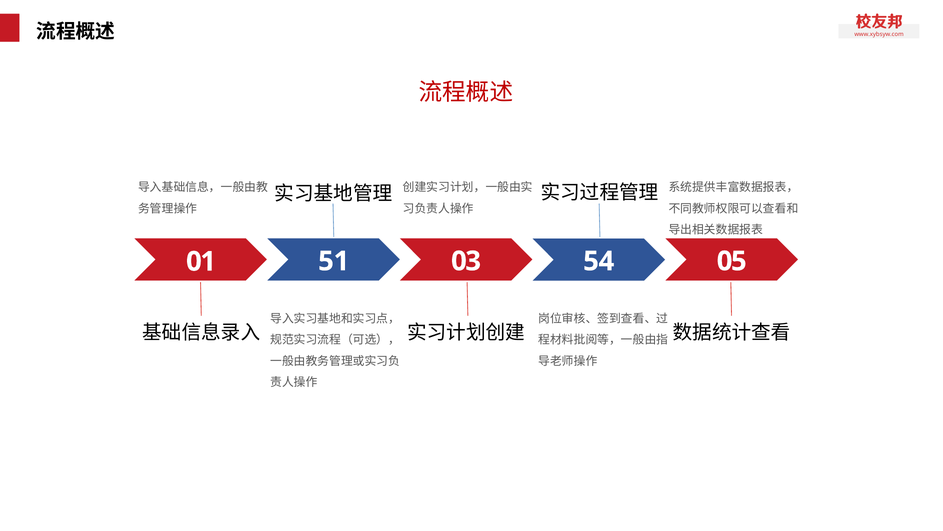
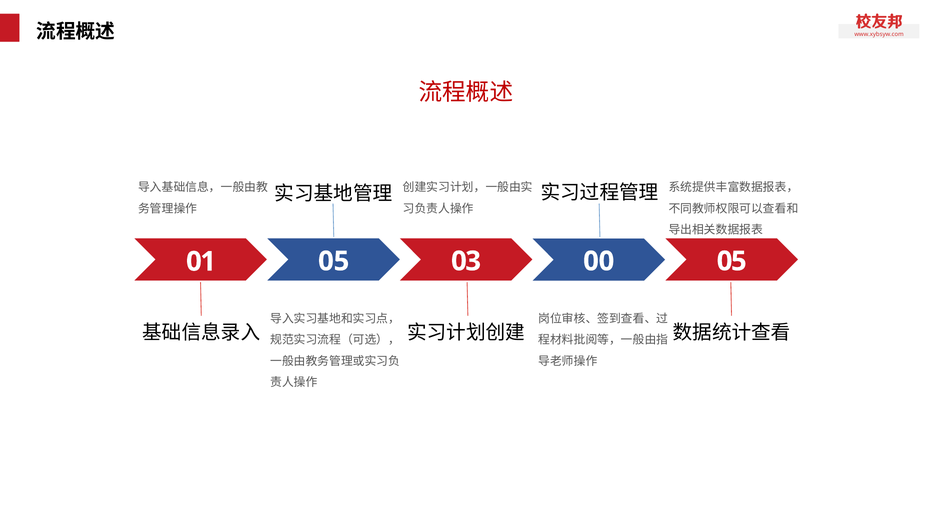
01 51: 51 -> 05
54: 54 -> 00
